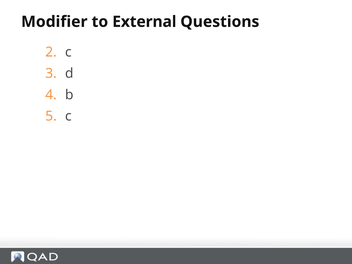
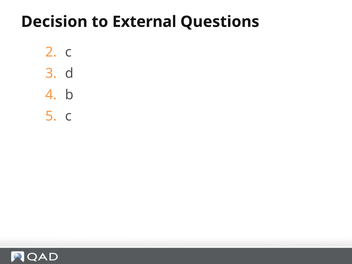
Modifier: Modifier -> Decision
